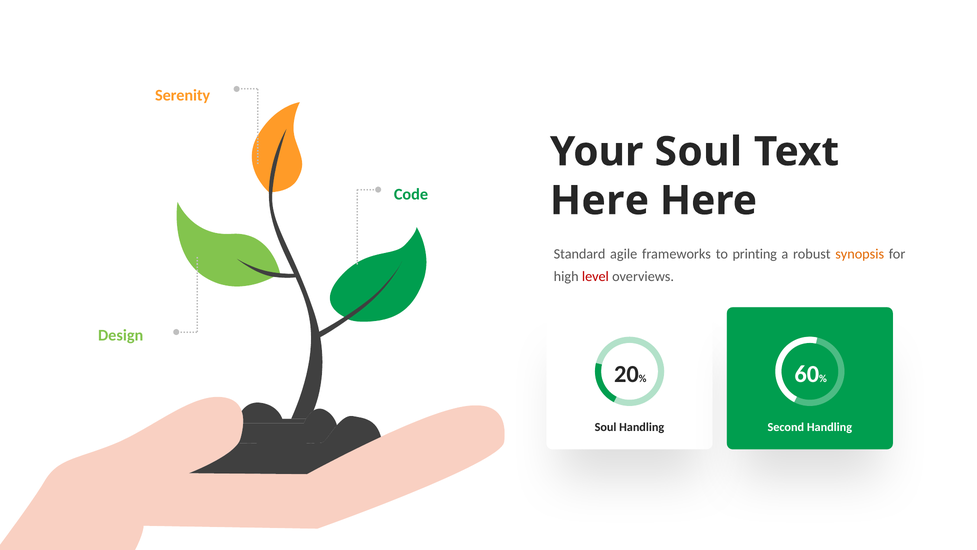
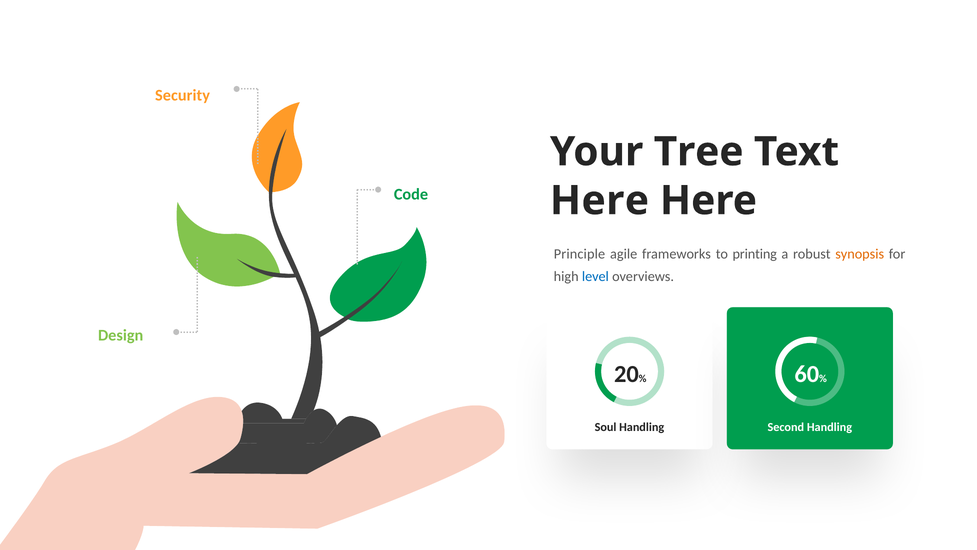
Serenity: Serenity -> Security
Your Soul: Soul -> Tree
Standard: Standard -> Principle
level colour: red -> blue
